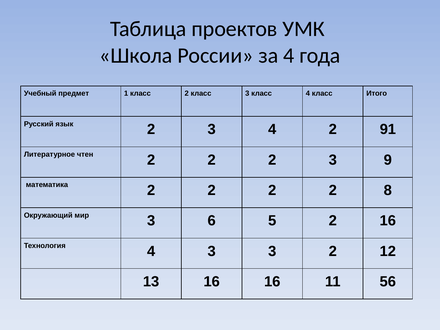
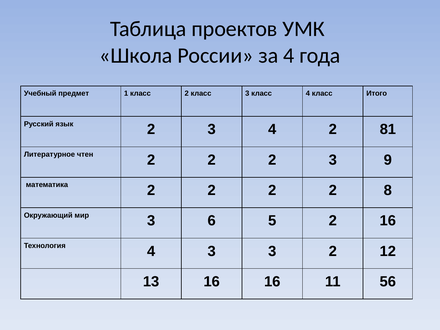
91: 91 -> 81
